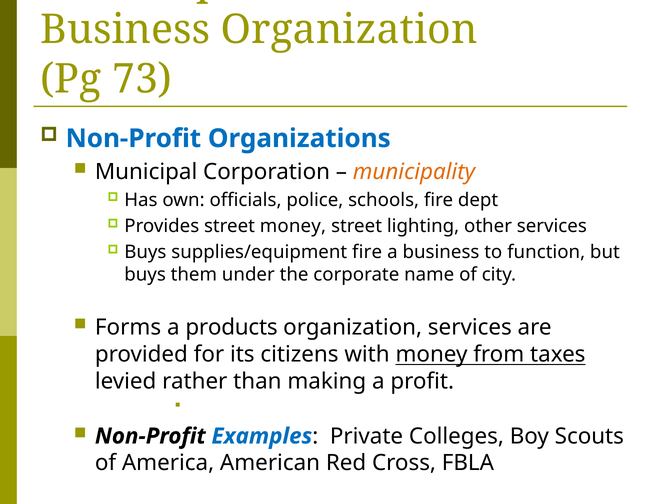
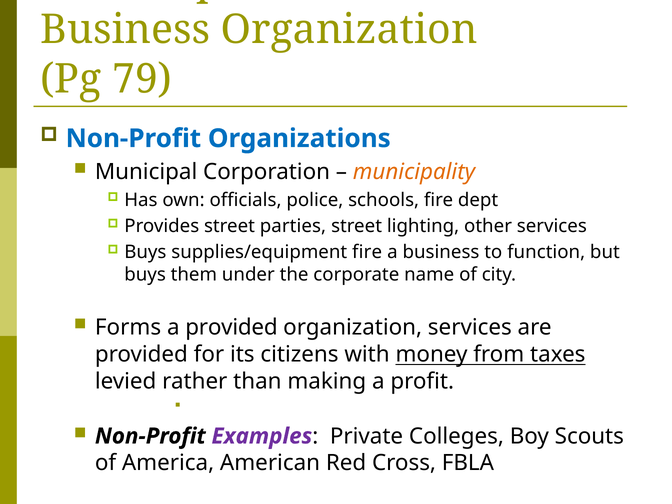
73: 73 -> 79
street money: money -> parties
a products: products -> provided
Examples colour: blue -> purple
